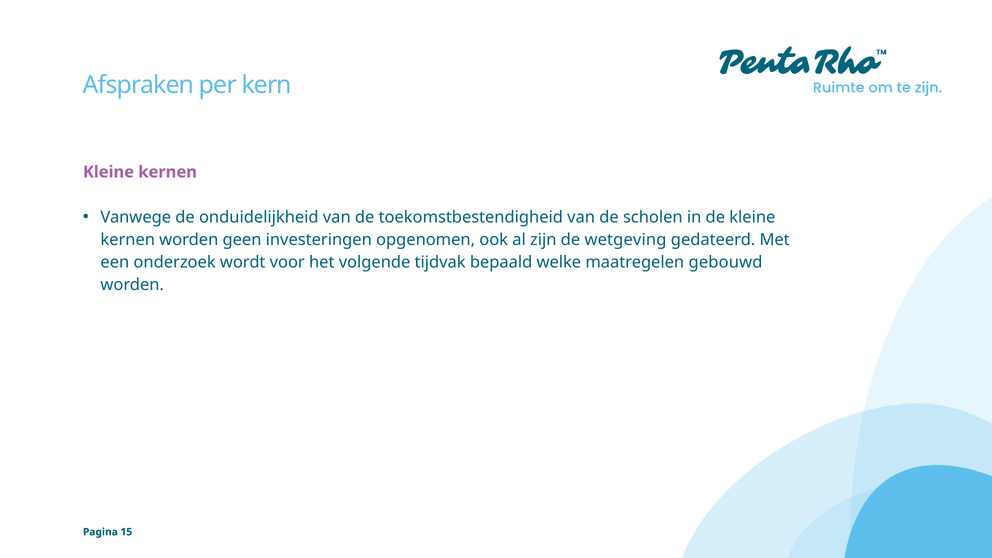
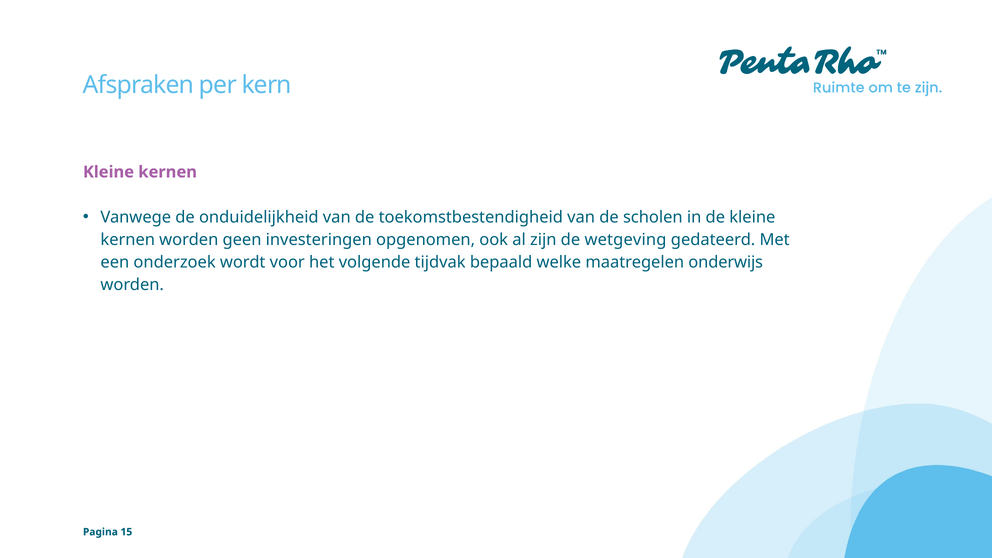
gebouwd: gebouwd -> onderwijs
